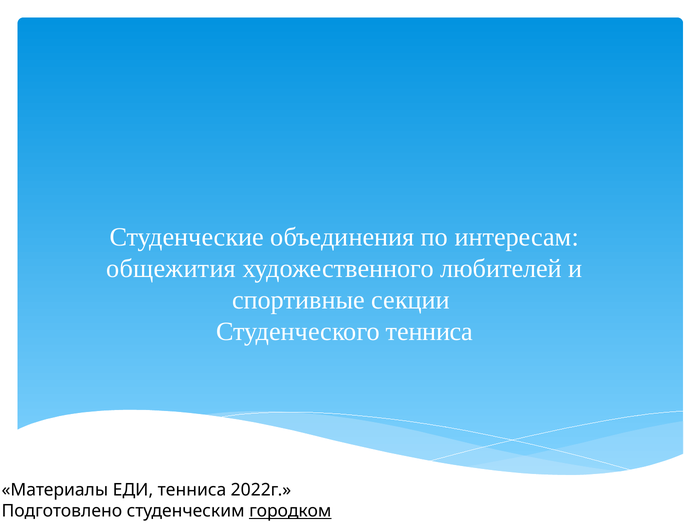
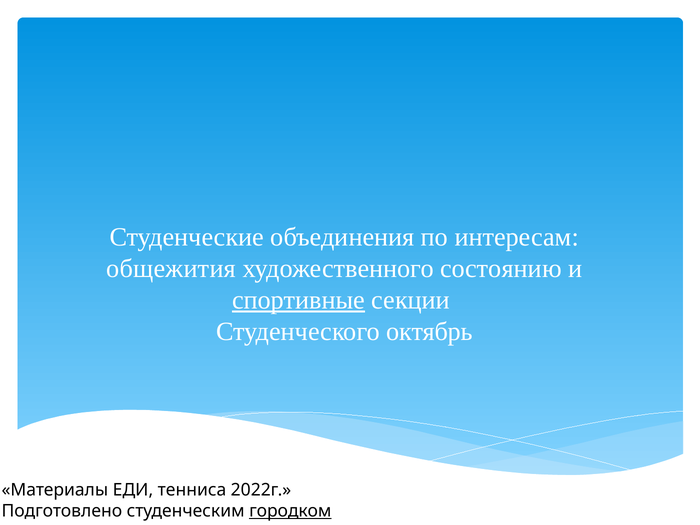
любителей: любителей -> состоянию
спортивные underline: none -> present
Студенческого тенниса: тенниса -> октябрь
